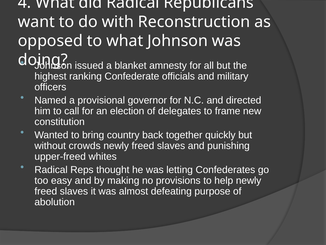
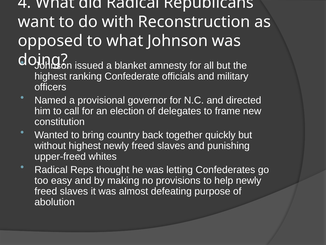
without crowds: crowds -> highest
